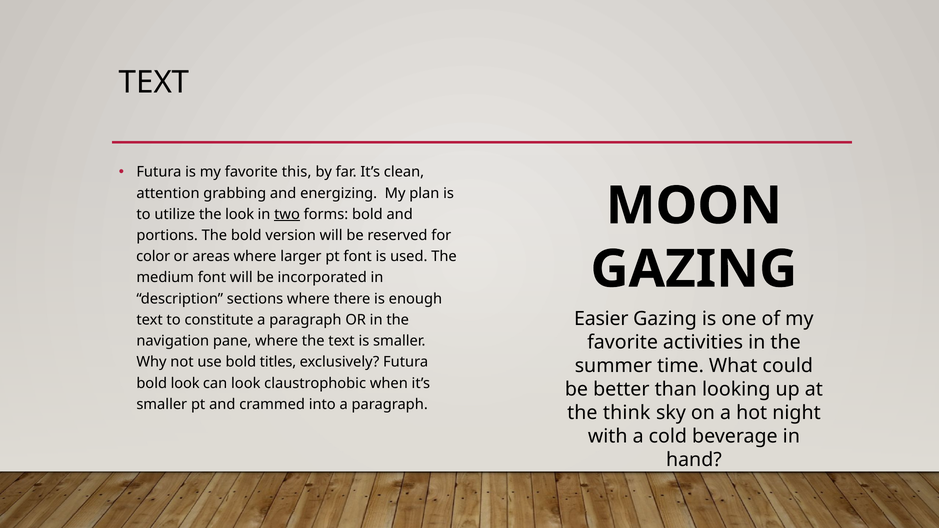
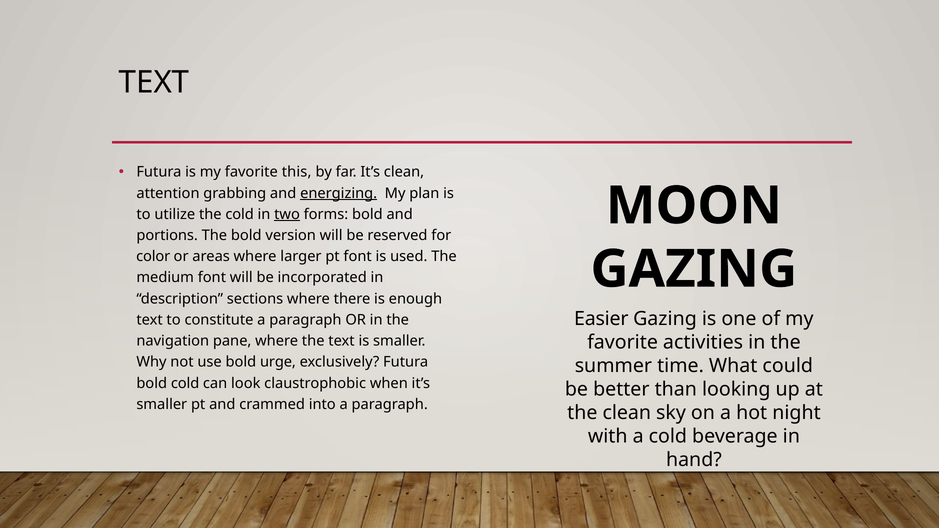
energizing underline: none -> present
the look: look -> cold
titles: titles -> urge
bold look: look -> cold
the think: think -> clean
